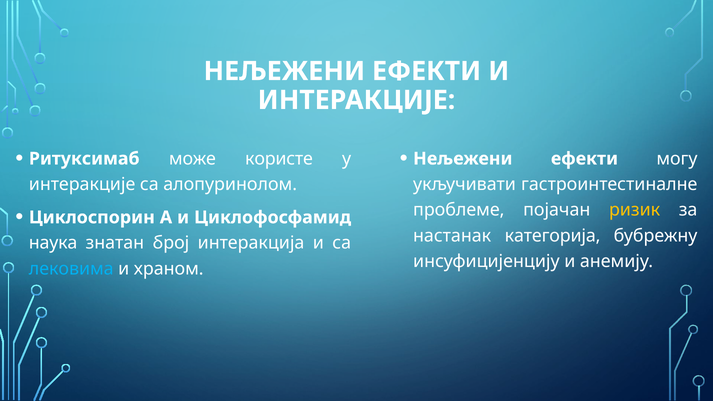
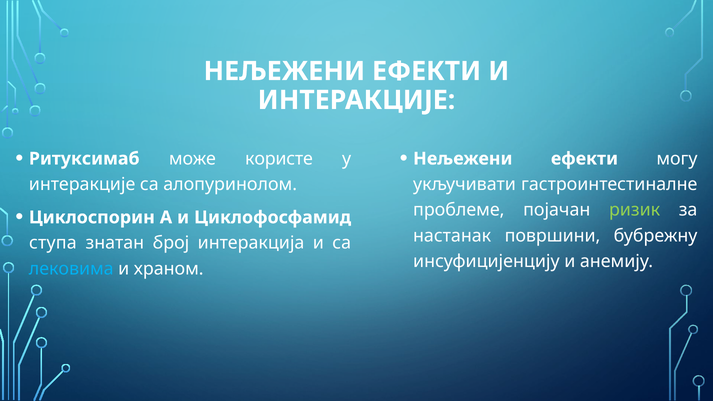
ризик colour: yellow -> light green
категорија: категорија -> површини
наука: наука -> ступа
